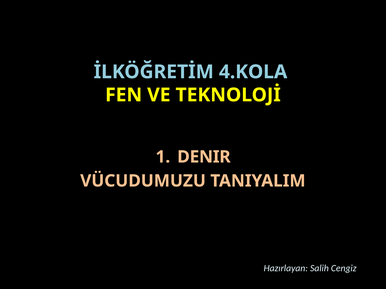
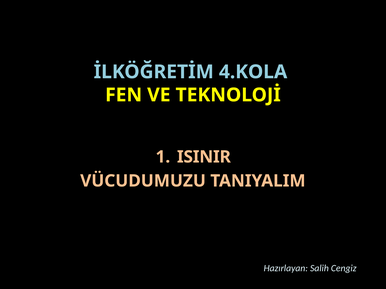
DENIR: DENIR -> ISINIR
